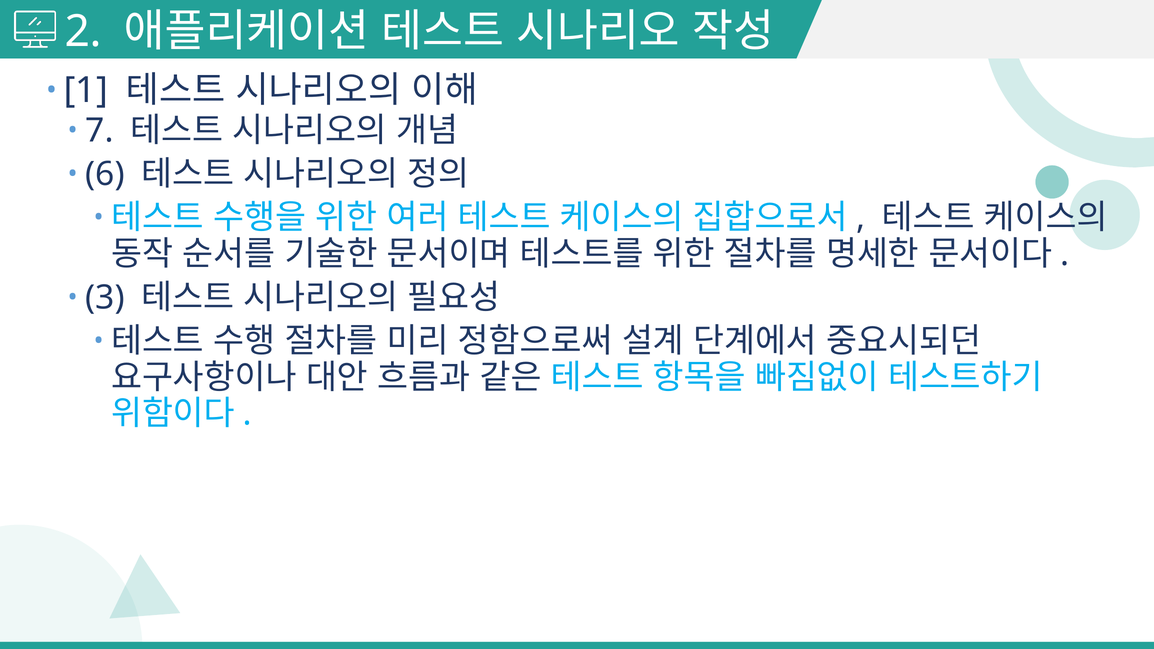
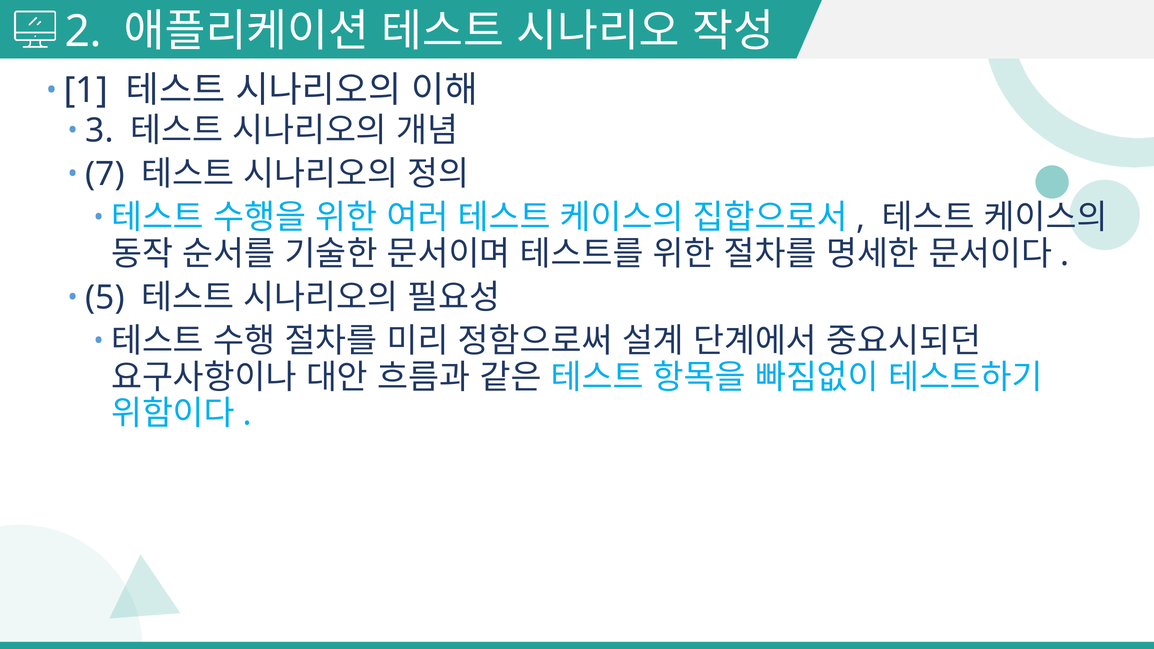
7: 7 -> 3
6: 6 -> 7
3: 3 -> 5
